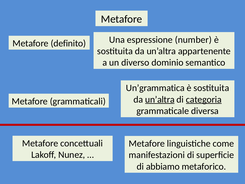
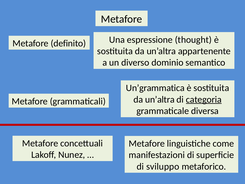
number: number -> thought
un’altra at (160, 99) underline: present -> none
abbiamo: abbiamo -> sviluppo
